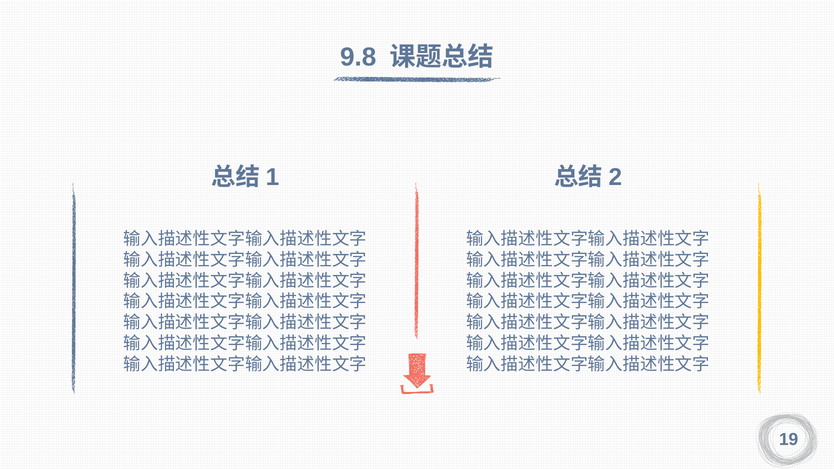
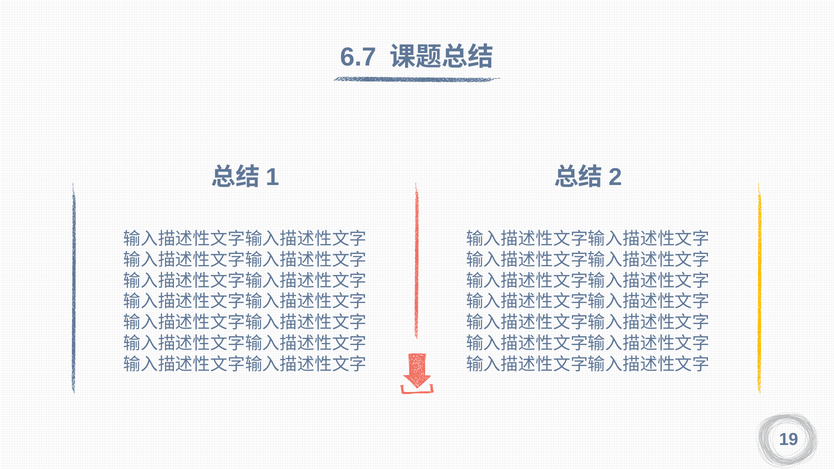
9.8: 9.8 -> 6.7
